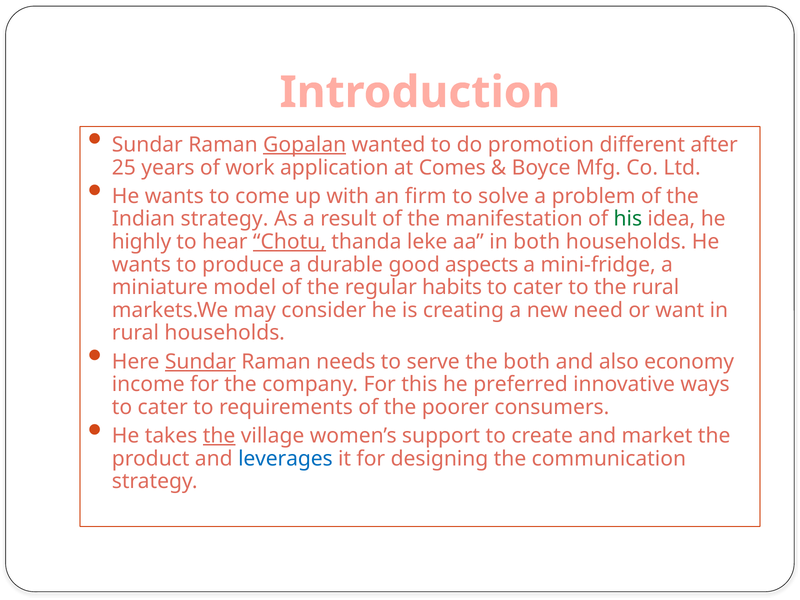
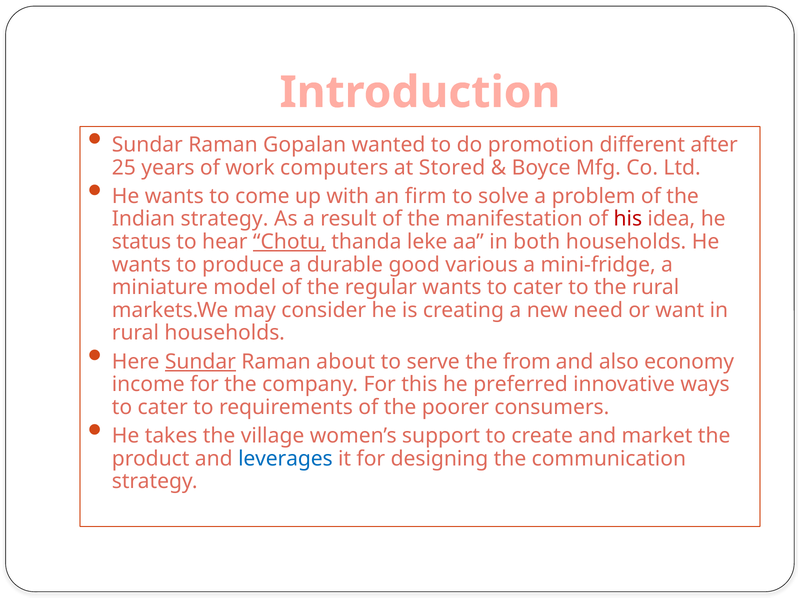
Gopalan underline: present -> none
application: application -> computers
Comes: Comes -> Stored
his colour: green -> red
highly: highly -> status
aspects: aspects -> various
regular habits: habits -> wants
needs: needs -> about
the both: both -> from
the at (219, 436) underline: present -> none
